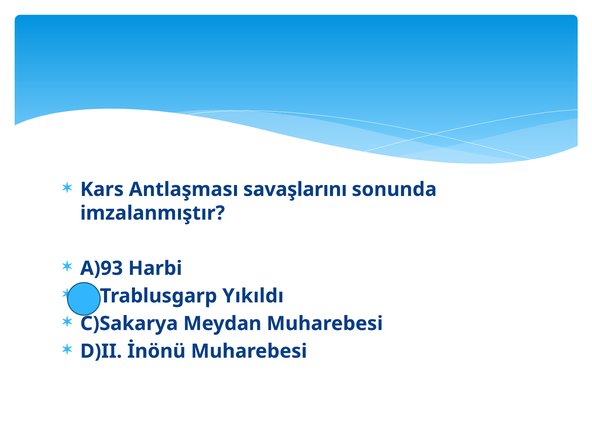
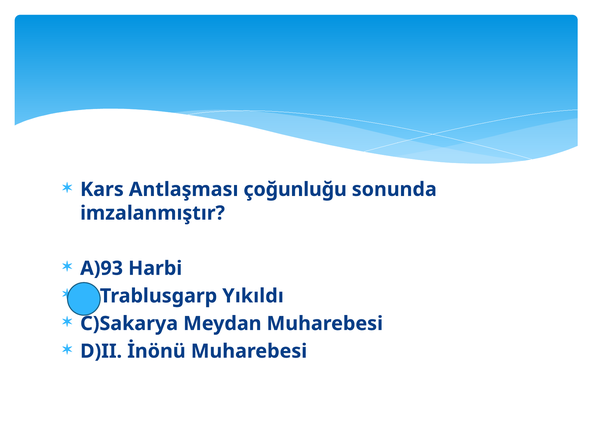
savaşlarını: savaşlarını -> çoğunluğu
